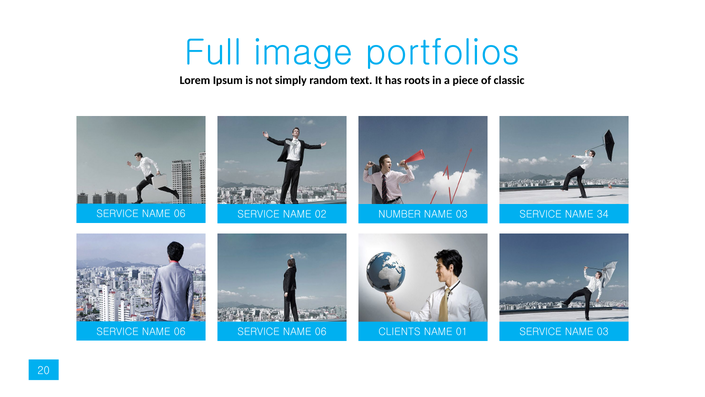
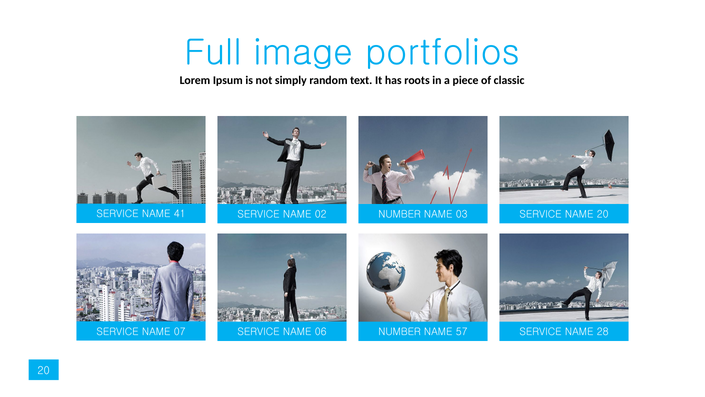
06 at (180, 214): 06 -> 41
NAME 34: 34 -> 20
06 at (180, 331): 06 -> 07
06 CLIENTS: CLIENTS -> NUMBER
01: 01 -> 57
SERVICE NAME 03: 03 -> 28
